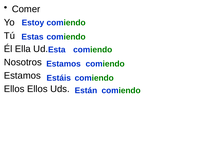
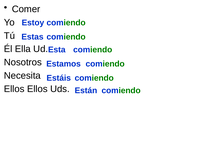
Estamos at (22, 75): Estamos -> Necesita
